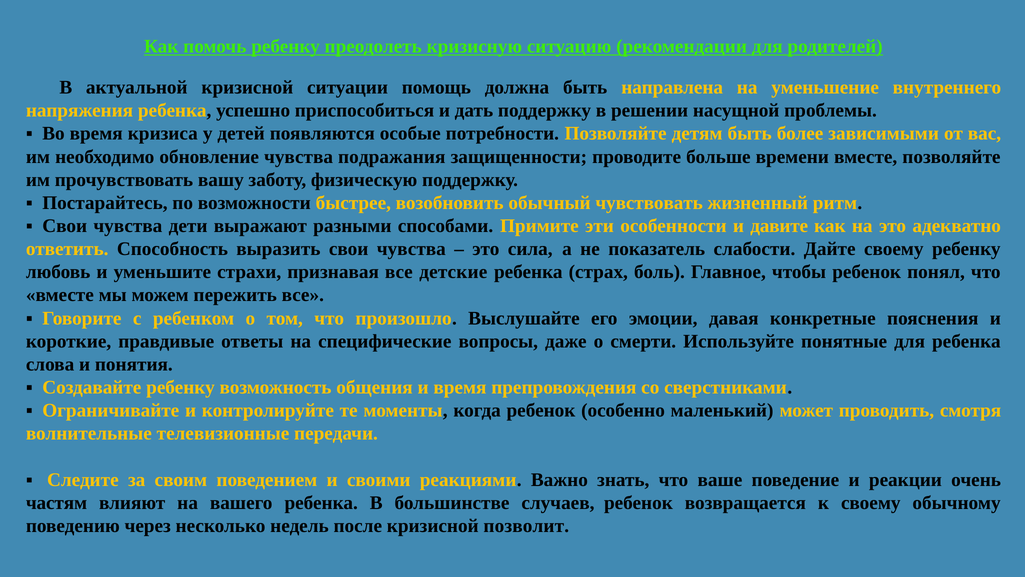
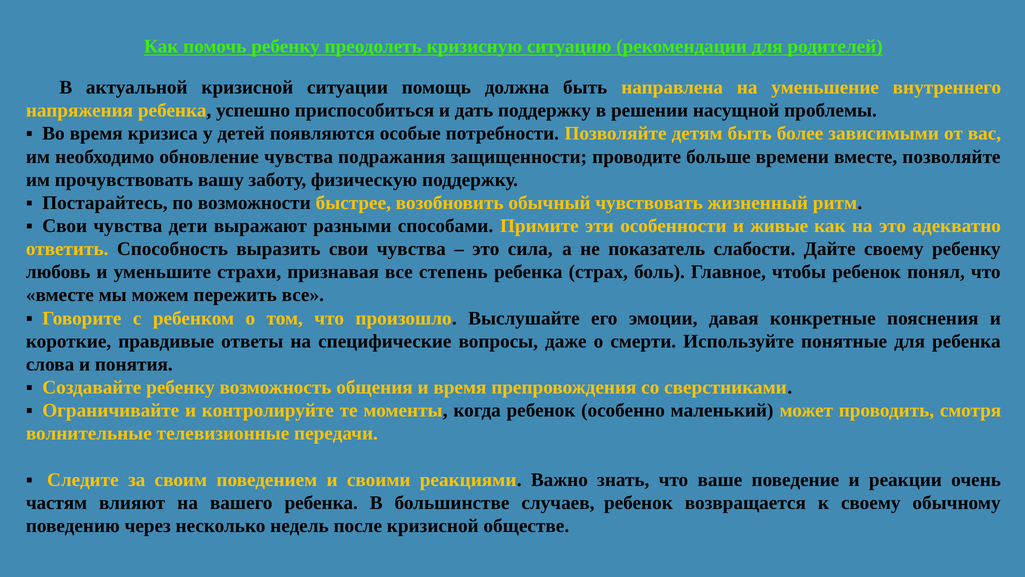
давите: давите -> живые
детские: детские -> степень
позволит: позволит -> обществе
